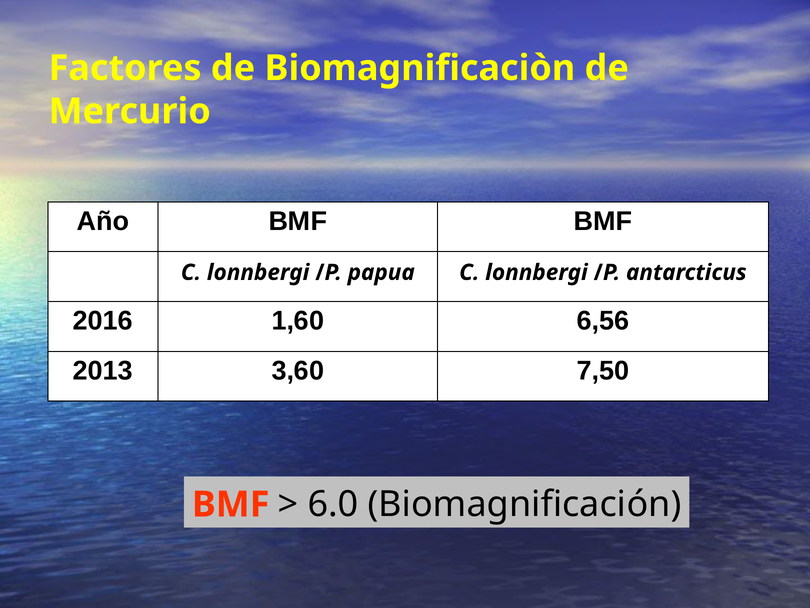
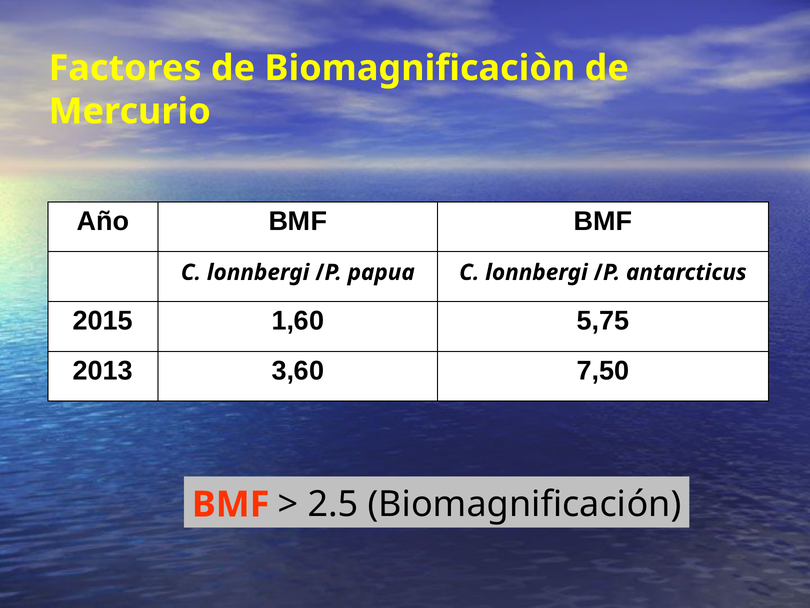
2016: 2016 -> 2015
6,56: 6,56 -> 5,75
6.0: 6.0 -> 2.5
